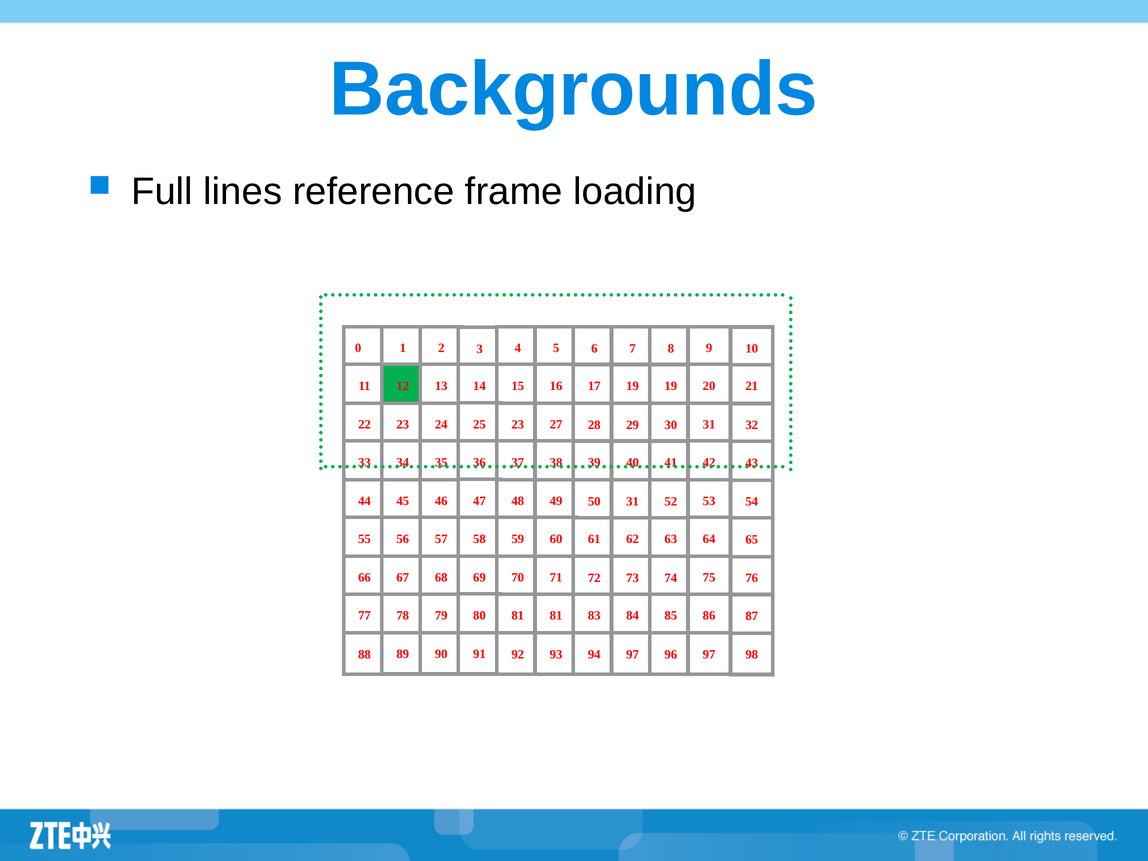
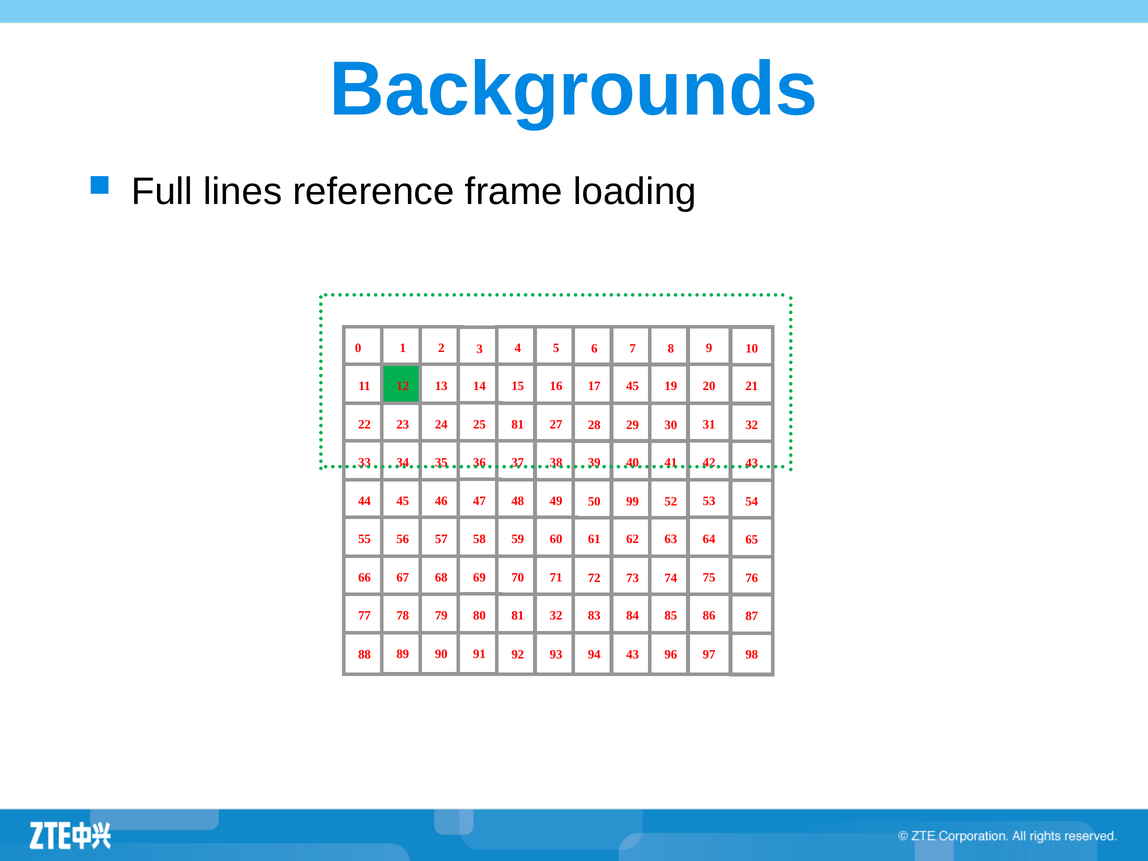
17 19: 19 -> 45
25 23: 23 -> 81
50 31: 31 -> 99
81 81: 81 -> 32
94 97: 97 -> 43
